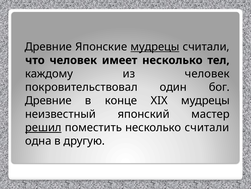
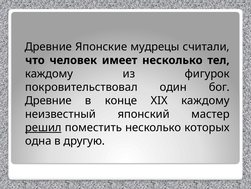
мудрецы at (155, 47) underline: present -> none
из человек: человек -> фигурок
XIX мудрецы: мудрецы -> каждому
несколько считали: считали -> которых
